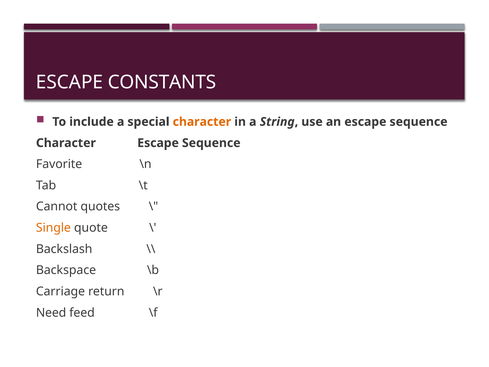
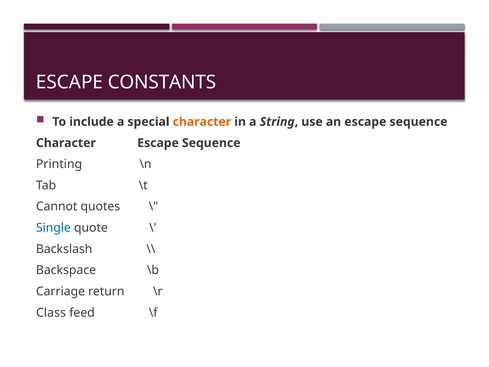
Favorite: Favorite -> Printing
Single colour: orange -> blue
Need: Need -> Class
